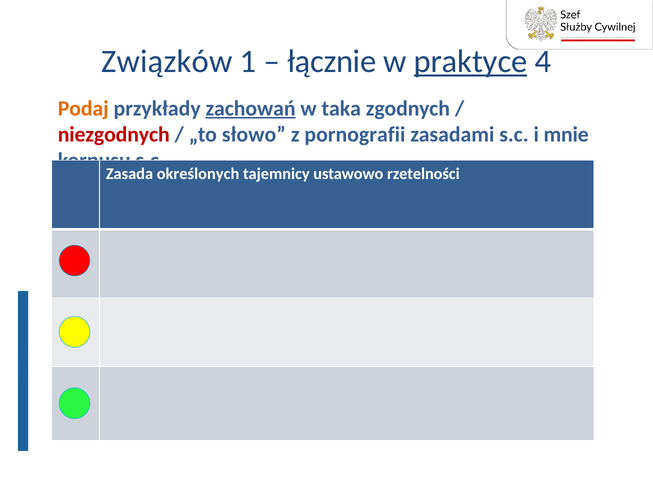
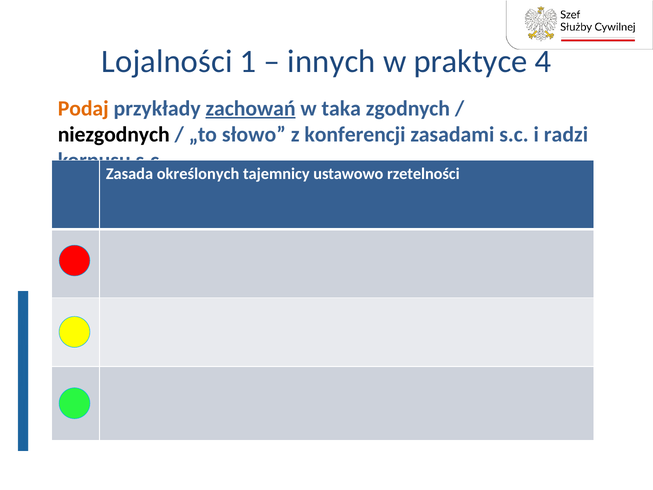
Związków: Związków -> Lojalności
łącznie: łącznie -> innych
praktyce underline: present -> none
niezgodnych colour: red -> black
pornografii: pornografii -> konferencji
mnie: mnie -> radzi
